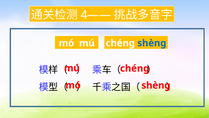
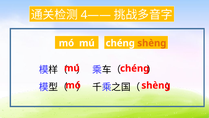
shèng at (152, 43) colour: blue -> orange
